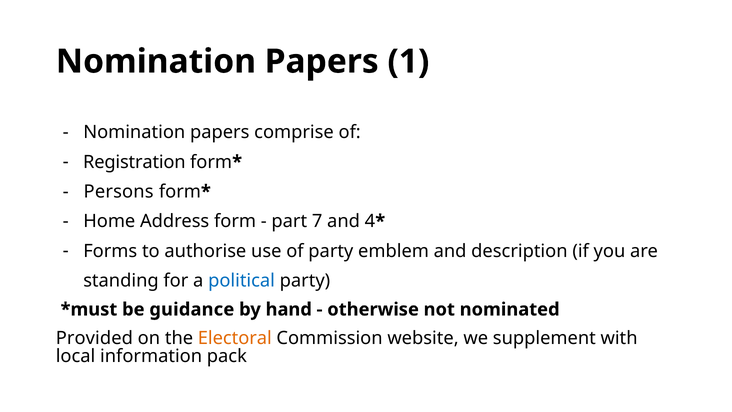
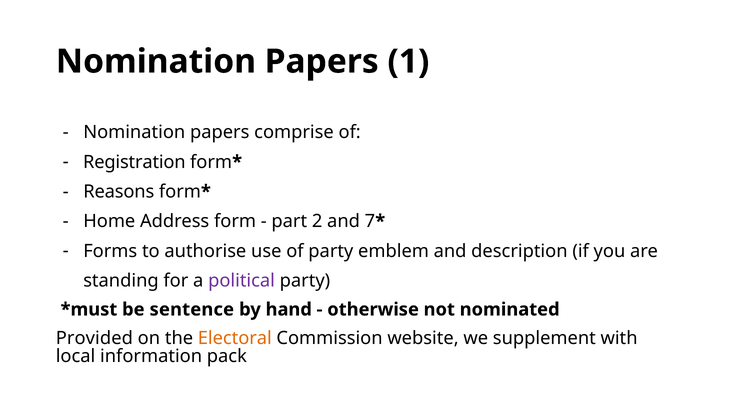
Persons: Persons -> Reasons
7: 7 -> 2
4: 4 -> 7
political colour: blue -> purple
guidance: guidance -> sentence
